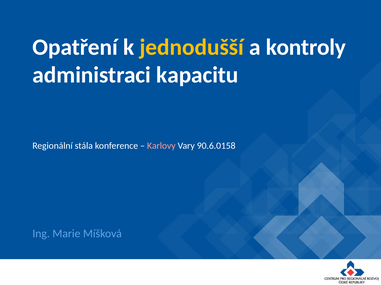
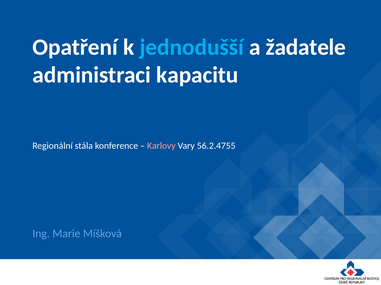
jednodušší colour: yellow -> light blue
kontroly: kontroly -> žadatele
90.6.0158: 90.6.0158 -> 56.2.4755
